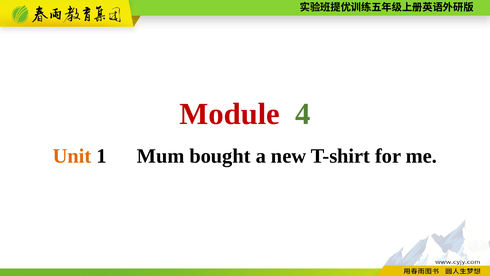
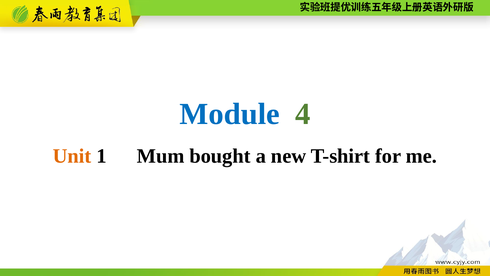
Module colour: red -> blue
